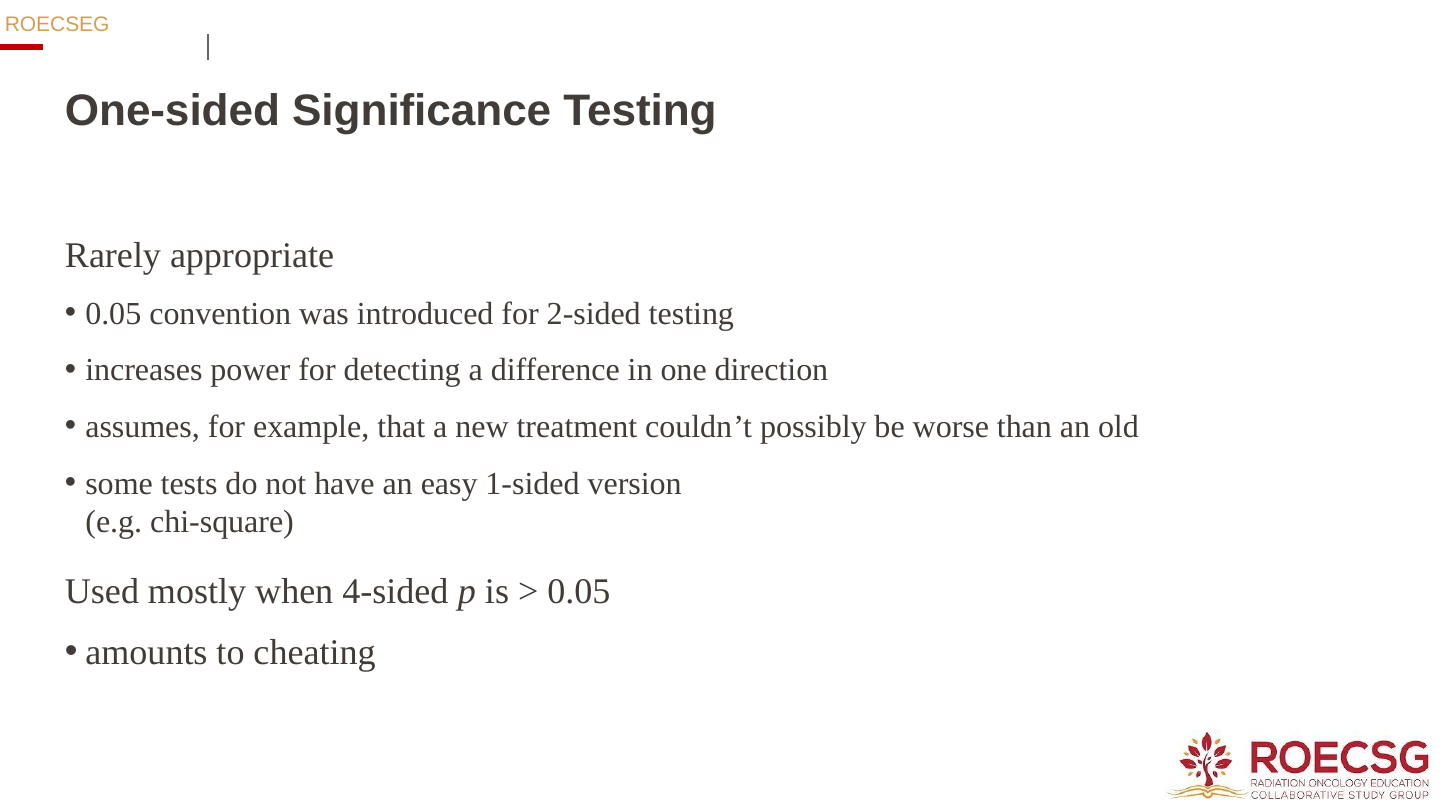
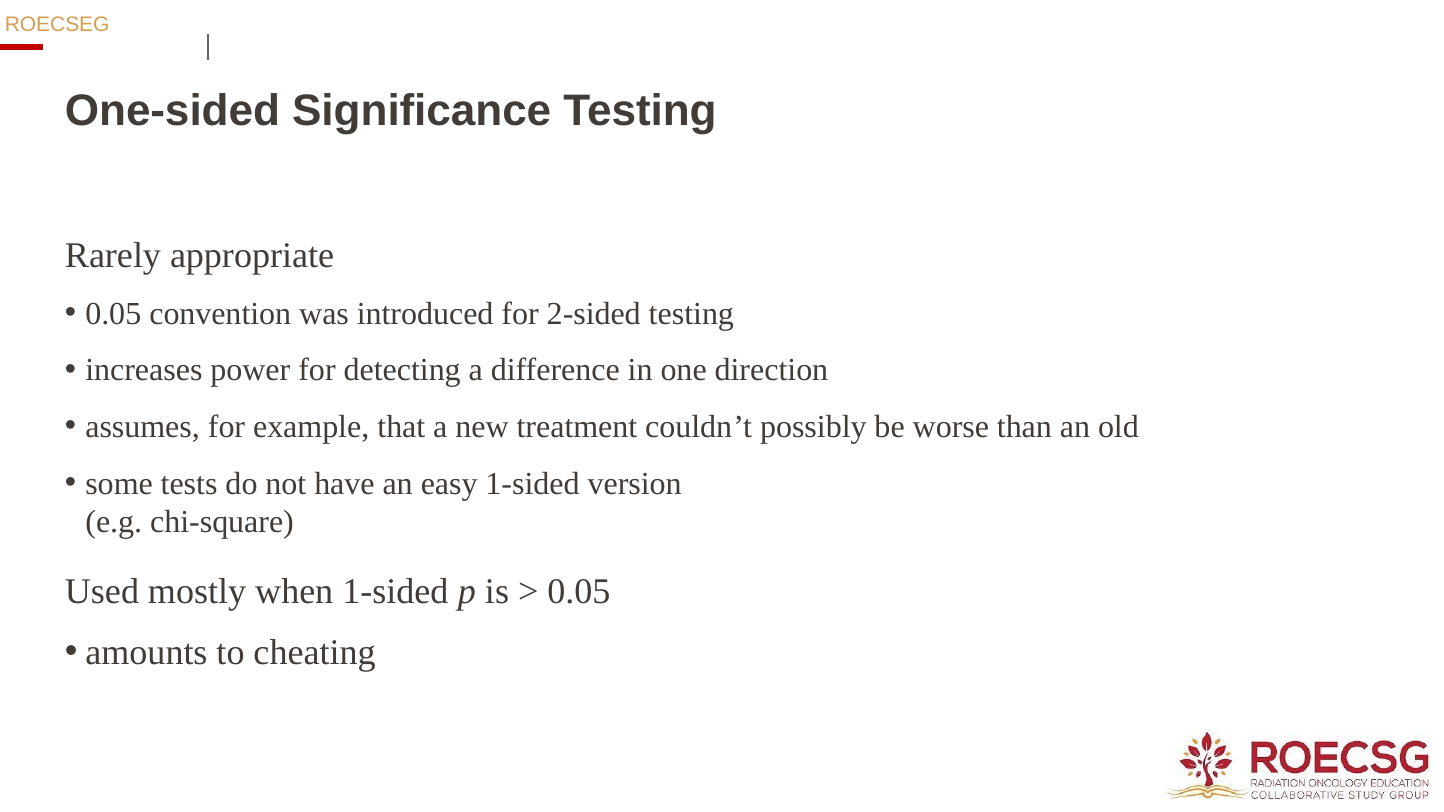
when 4-sided: 4-sided -> 1-sided
